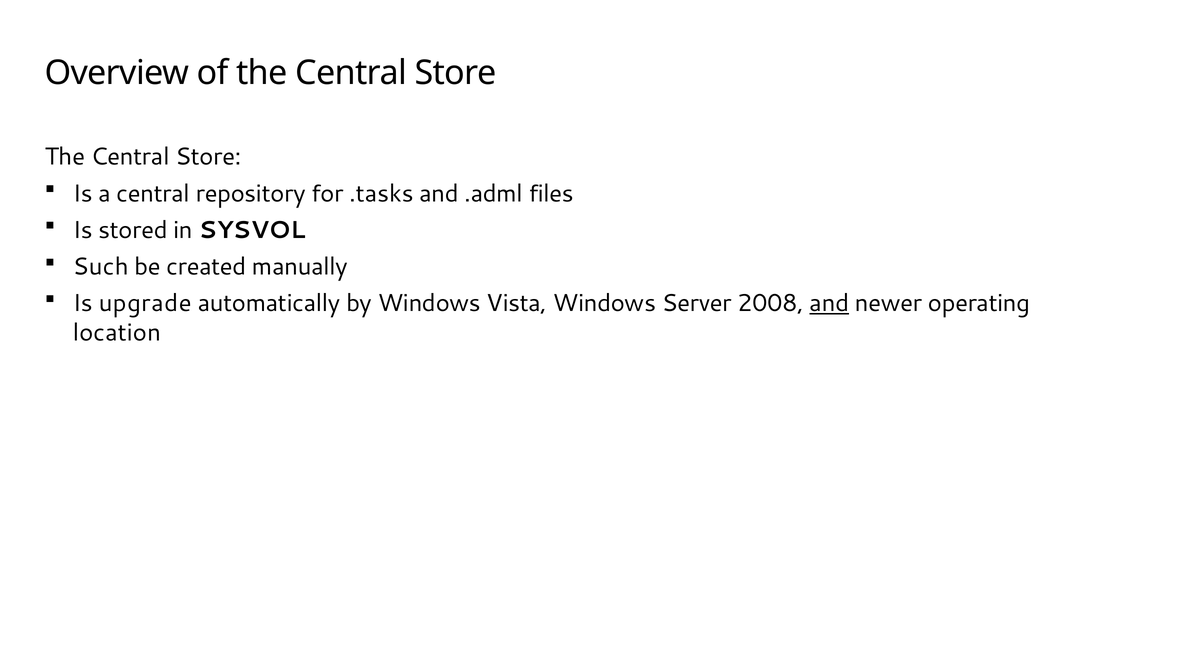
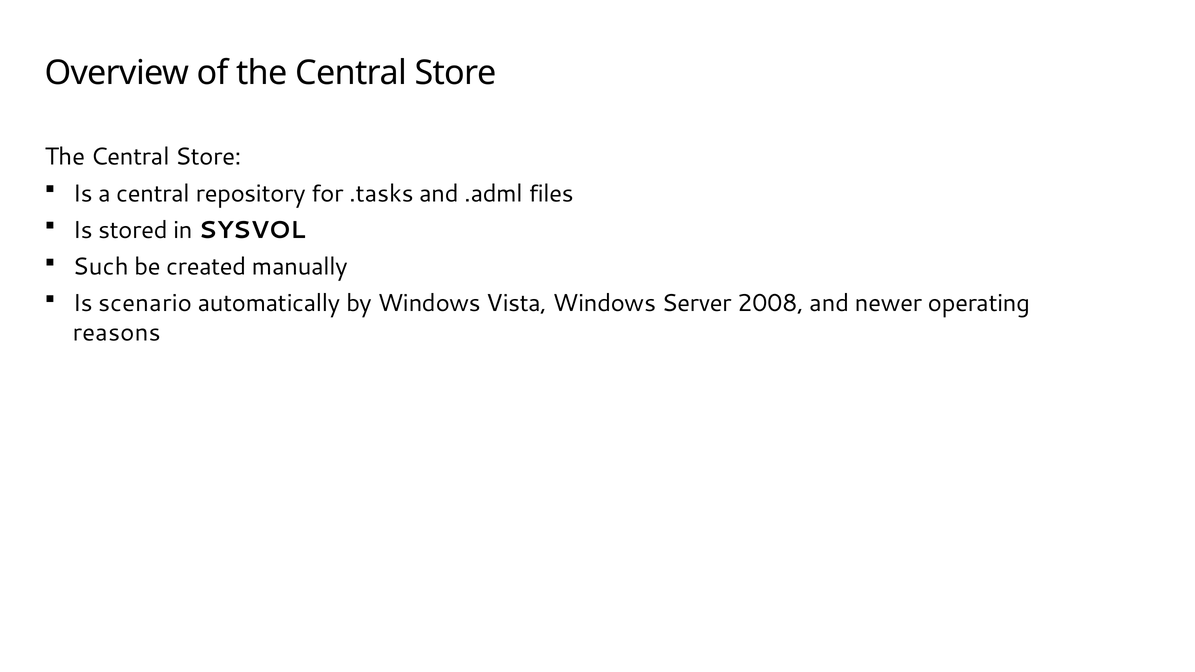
upgrade: upgrade -> scenario
and at (829, 303) underline: present -> none
location: location -> reasons
